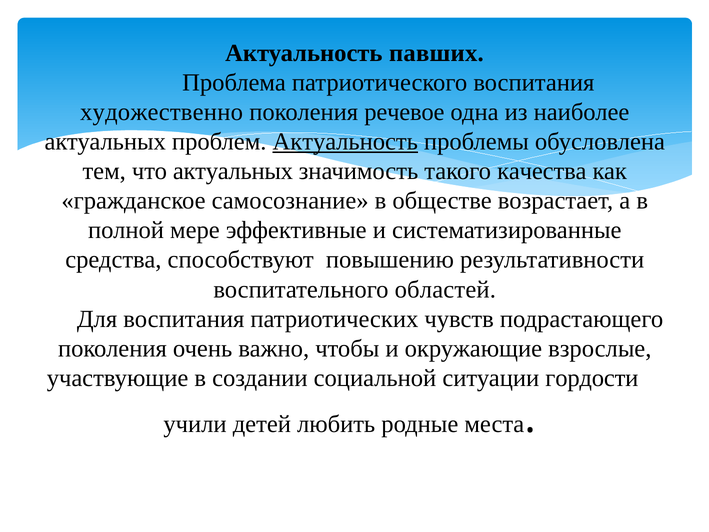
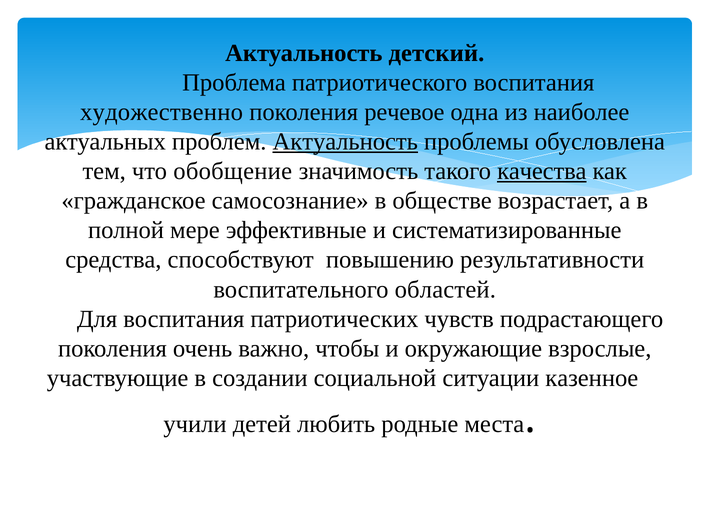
павших: павших -> детский
что актуальных: актуальных -> обобщение
качества underline: none -> present
гордости: гордости -> казенное
